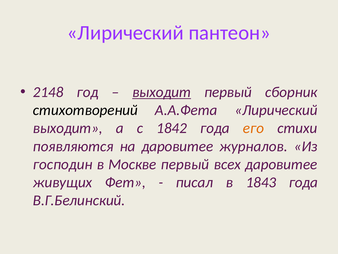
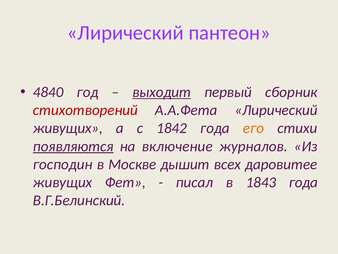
2148: 2148 -> 4840
стихотворений colour: black -> red
выходит at (68, 128): выходит -> живущих
появляются underline: none -> present
на даровитее: даровитее -> включение
Москве первый: первый -> дышит
